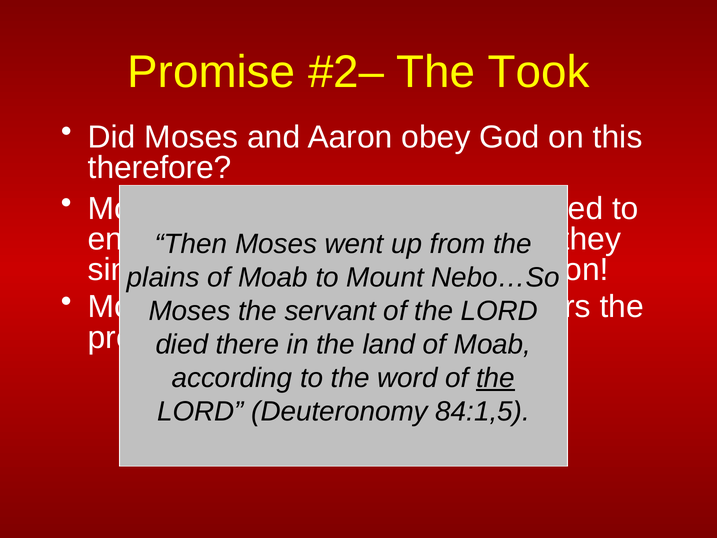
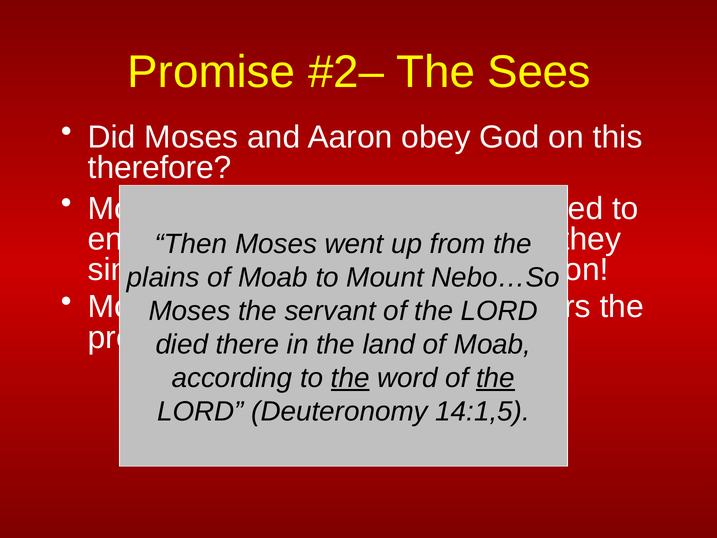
Took: Took -> Sees
the at (350, 378) underline: none -> present
84:1,5: 84:1,5 -> 14:1,5
